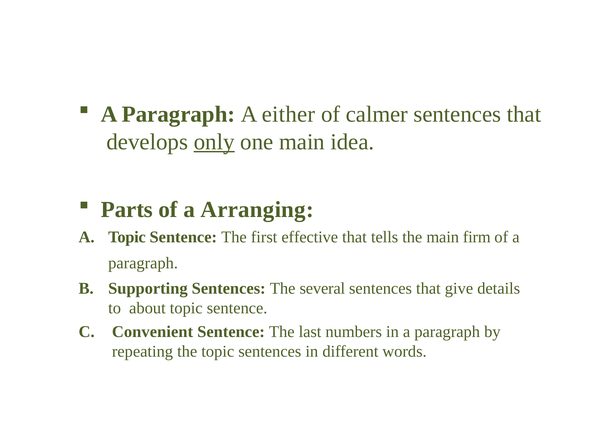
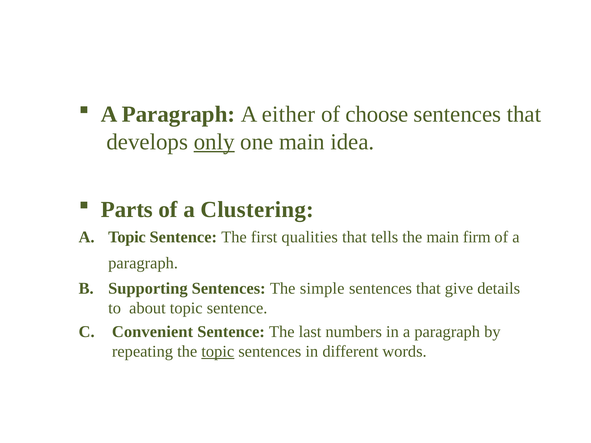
calmer: calmer -> choose
Arranging: Arranging -> Clustering
effective: effective -> qualities
several: several -> simple
topic at (218, 352) underline: none -> present
